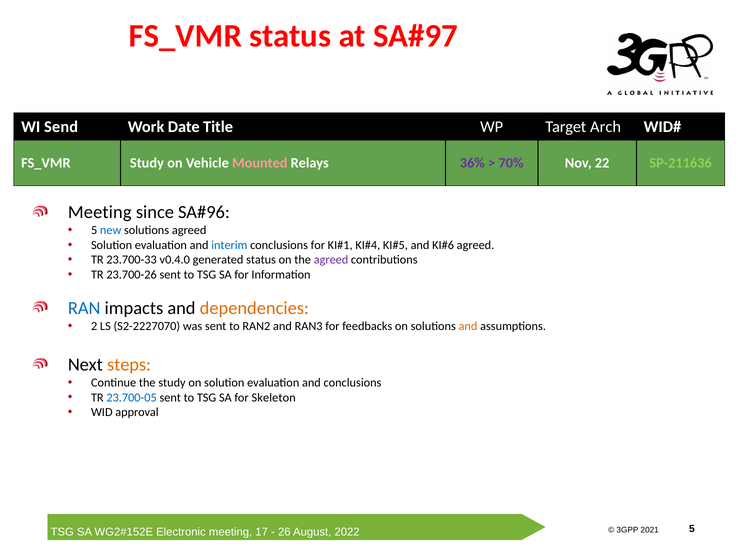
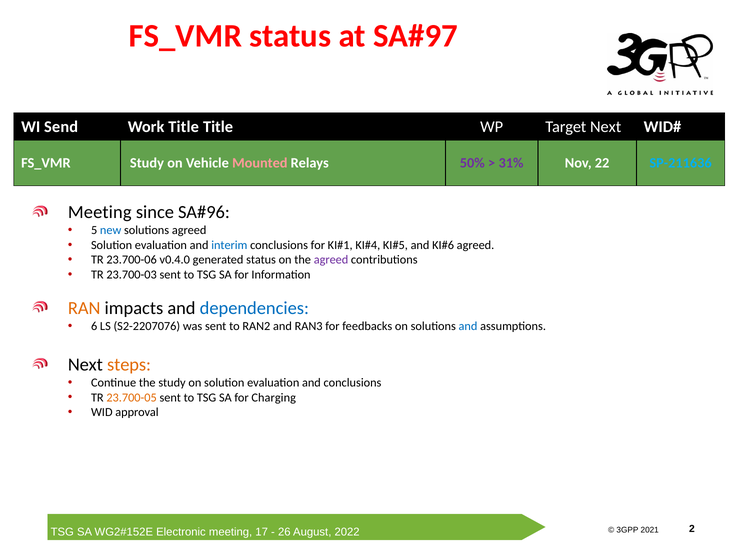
Work Date: Date -> Title
Target Arch: Arch -> Next
36%: 36% -> 50%
70%: 70% -> 31%
SP-211636 colour: light green -> light blue
23.700-33: 23.700-33 -> 23.700-06
23.700-26: 23.700-26 -> 23.700-03
RAN colour: blue -> orange
dependencies colour: orange -> blue
2: 2 -> 6
S2-2227070: S2-2227070 -> S2-2207076
and at (468, 327) colour: orange -> blue
23.700-05 colour: blue -> orange
Skeleton: Skeleton -> Charging
5 at (692, 529): 5 -> 2
